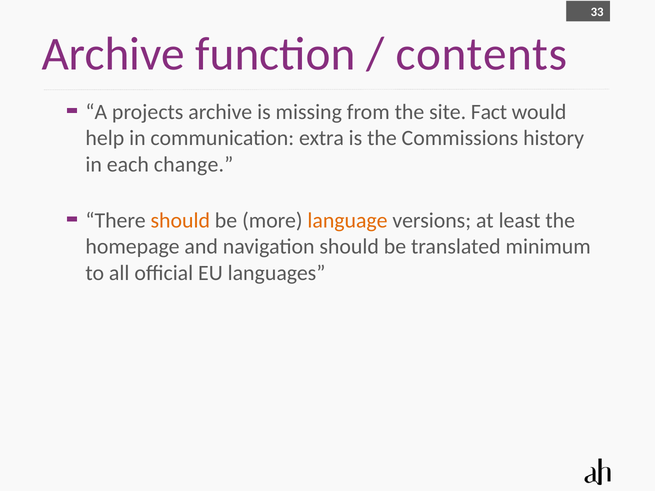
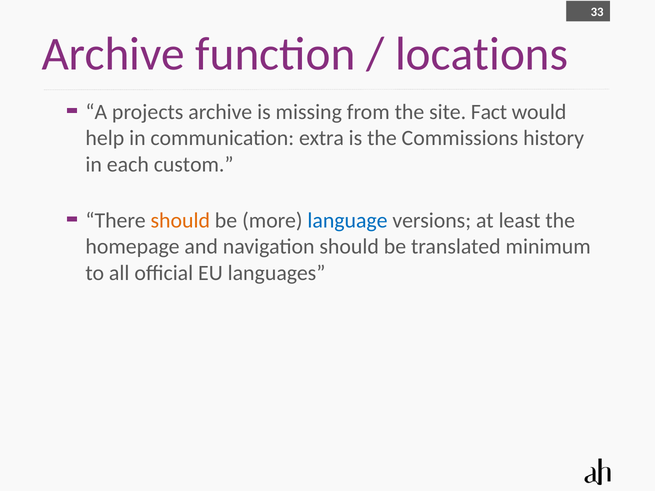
contents: contents -> locations
change: change -> custom
language colour: orange -> blue
